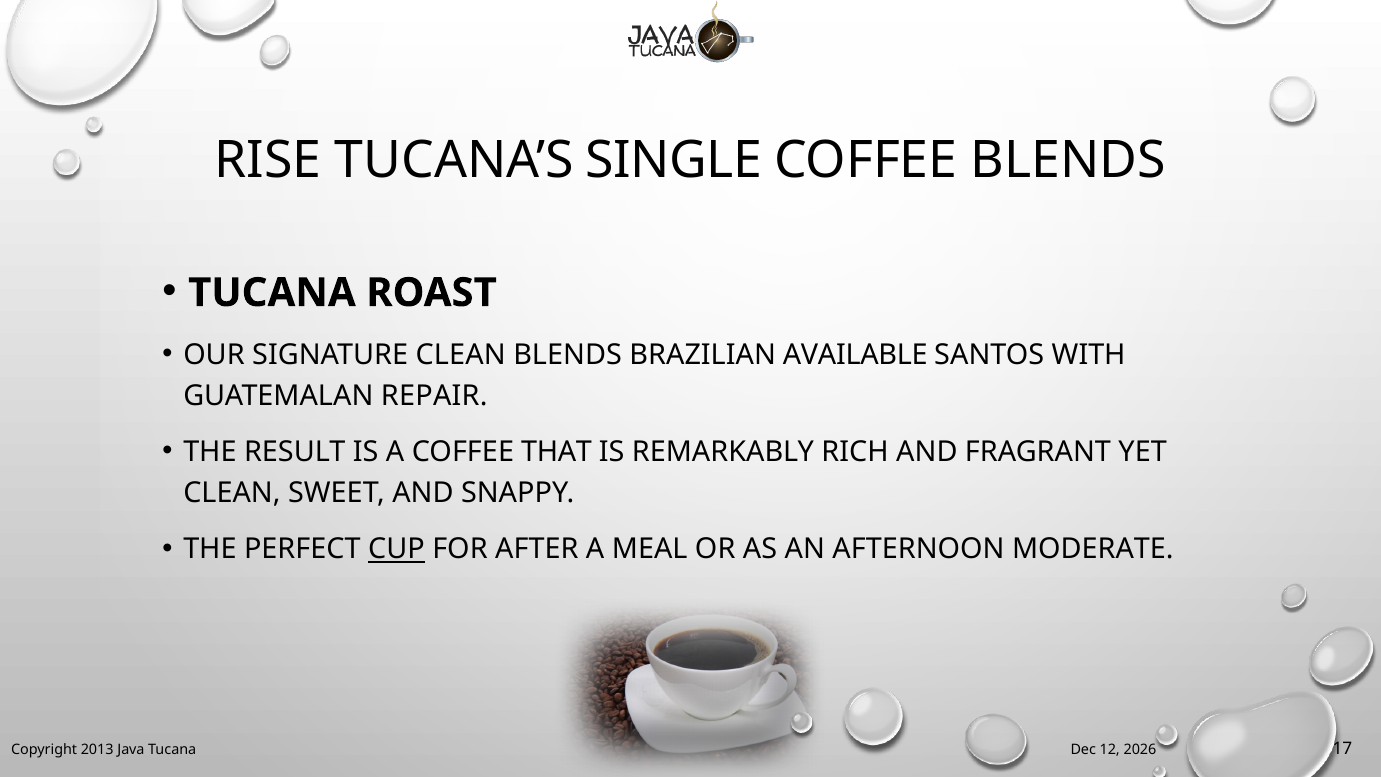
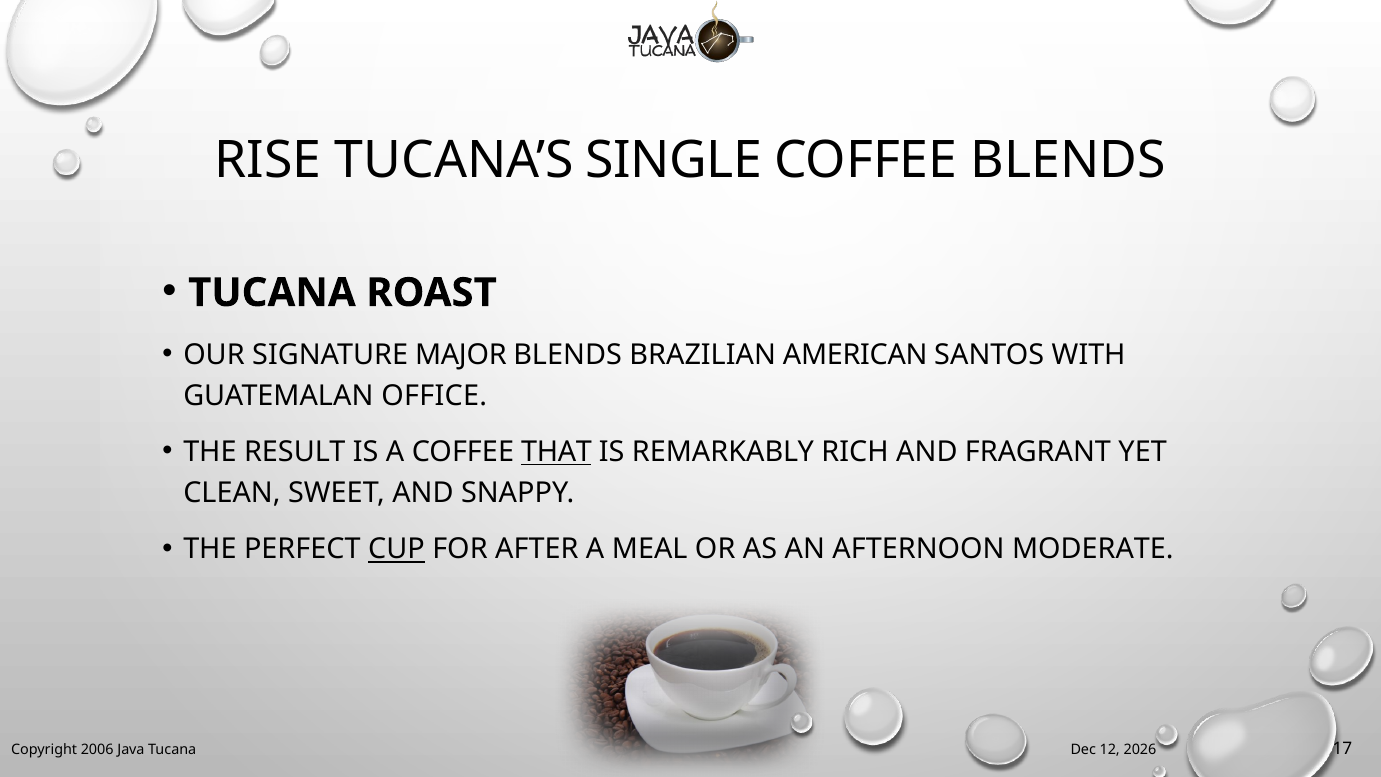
SIGNATURE CLEAN: CLEAN -> MAJOR
AVAILABLE: AVAILABLE -> AMERICAN
REPAIR: REPAIR -> OFFICE
THAT underline: none -> present
2013: 2013 -> 2006
